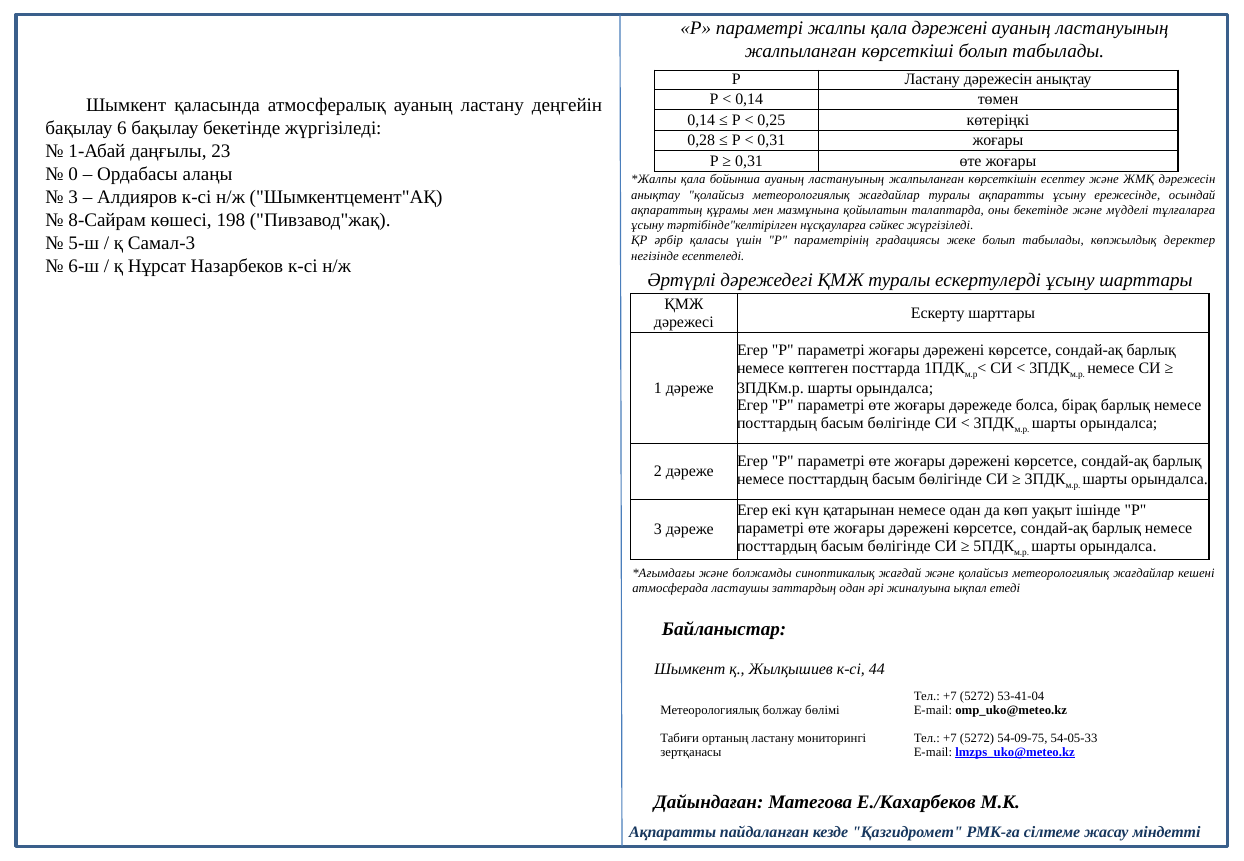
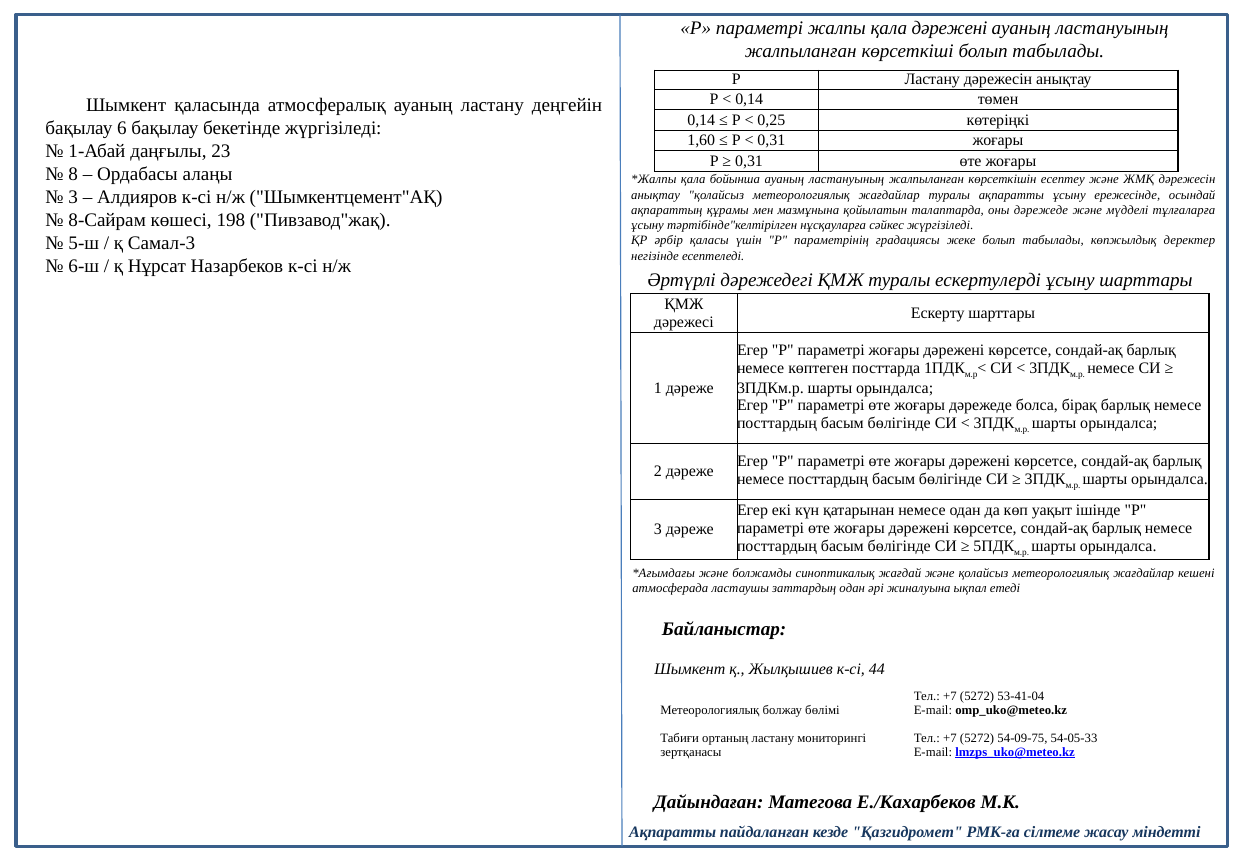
0,28: 0,28 -> 1,60
0: 0 -> 8
оны бекетінде: бекетінде -> дәрежеде
